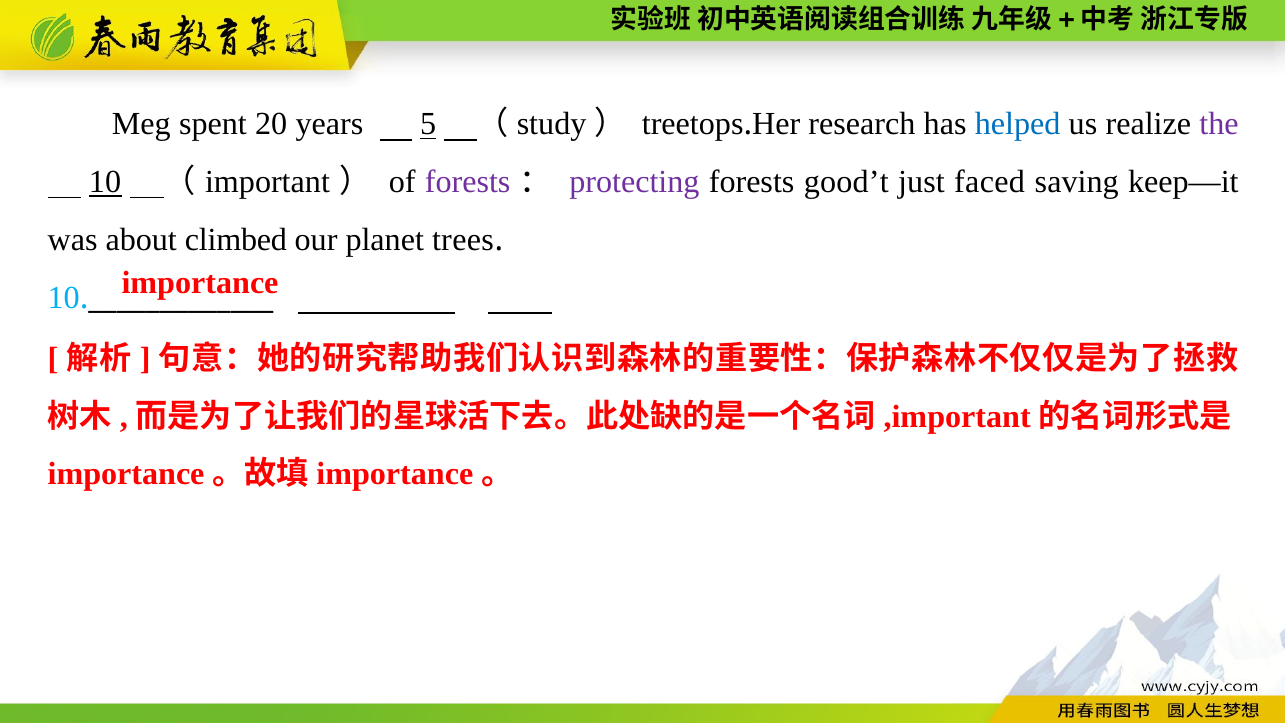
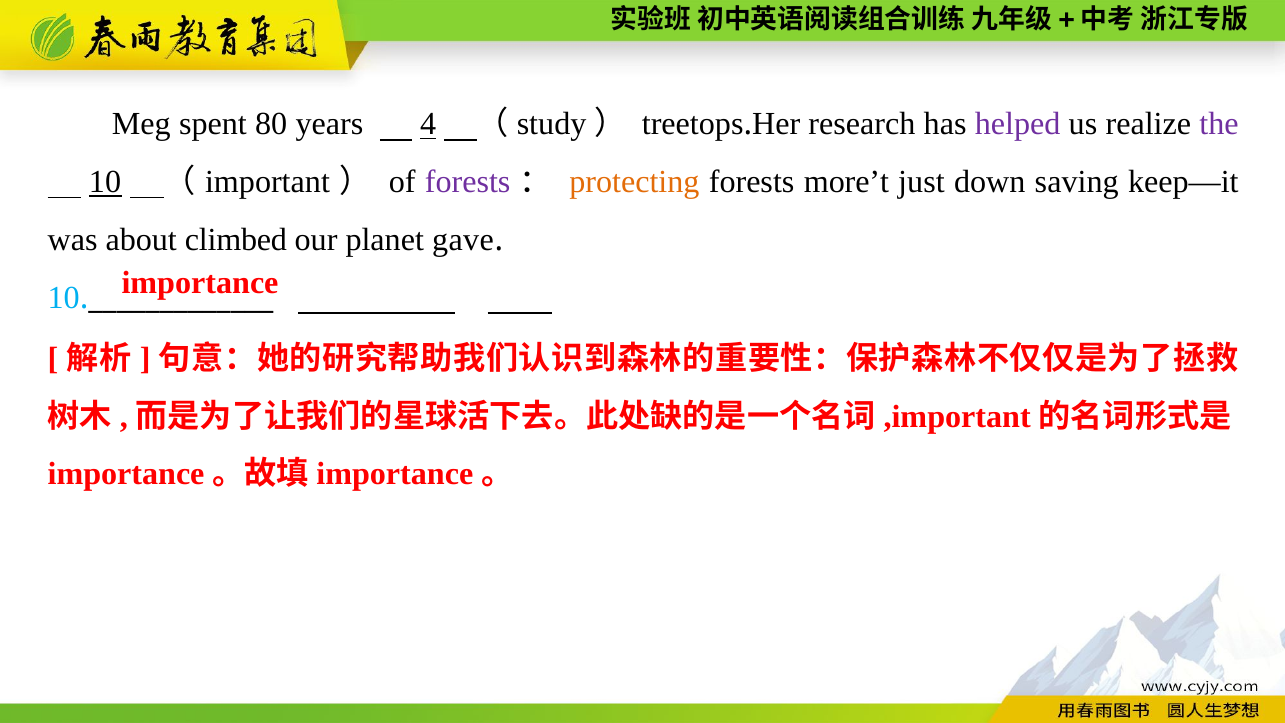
20: 20 -> 80
5: 5 -> 4
helped colour: blue -> purple
protecting colour: purple -> orange
good’t: good’t -> more’t
faced: faced -> down
trees: trees -> gave
